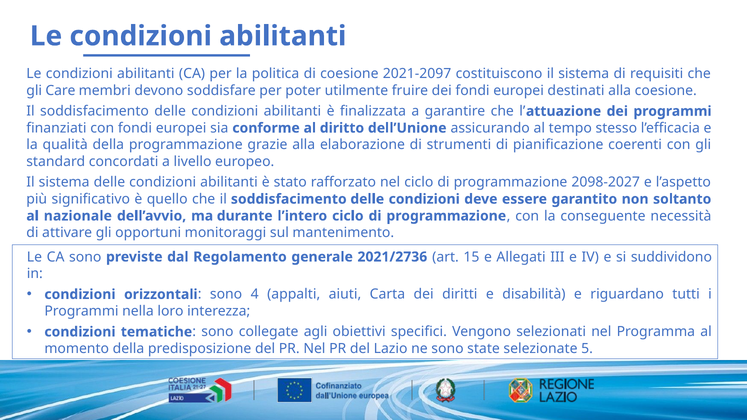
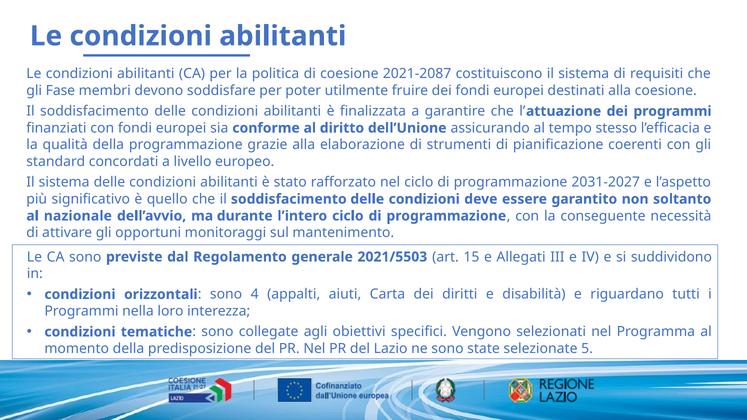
2021-2097: 2021-2097 -> 2021-2087
Care: Care -> Fase
2098-2027: 2098-2027 -> 2031-2027
2021/2736: 2021/2736 -> 2021/5503
